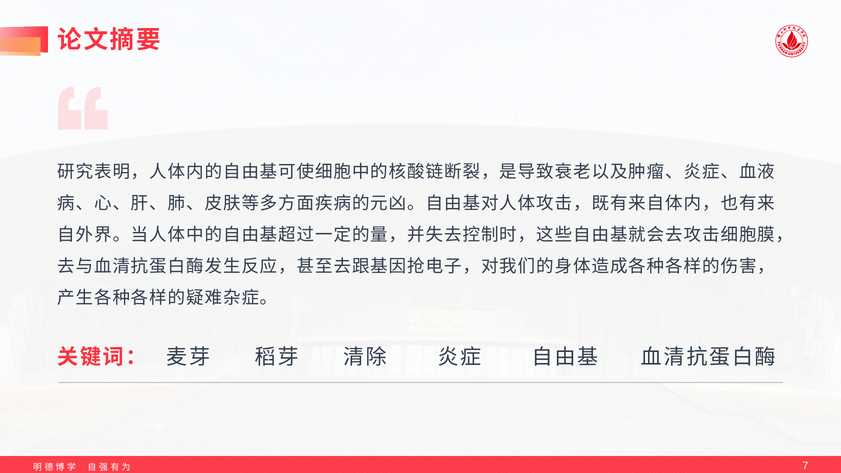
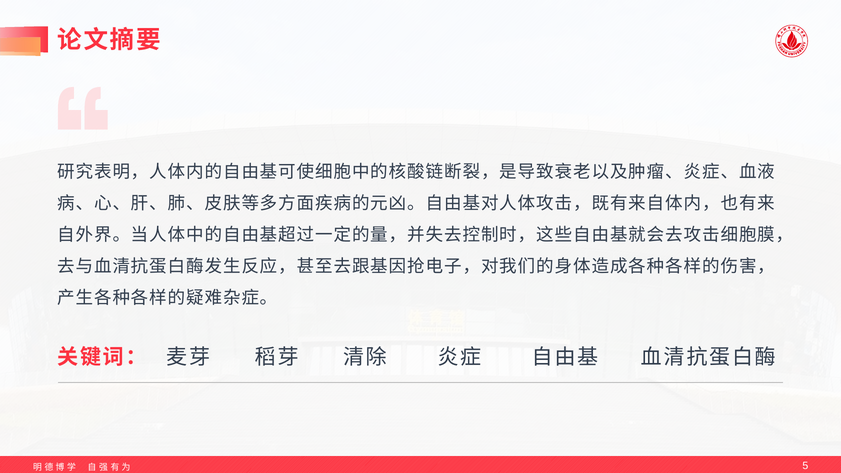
7: 7 -> 5
